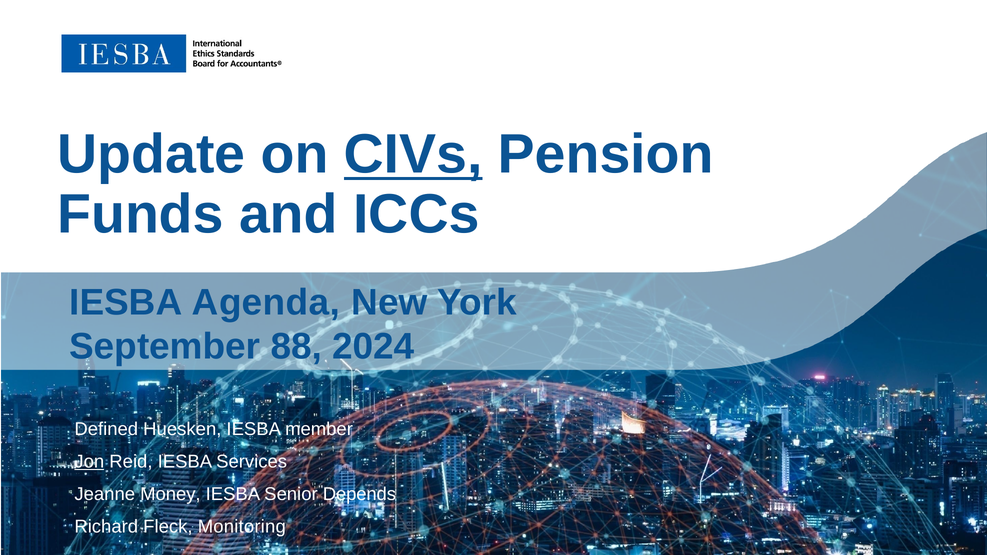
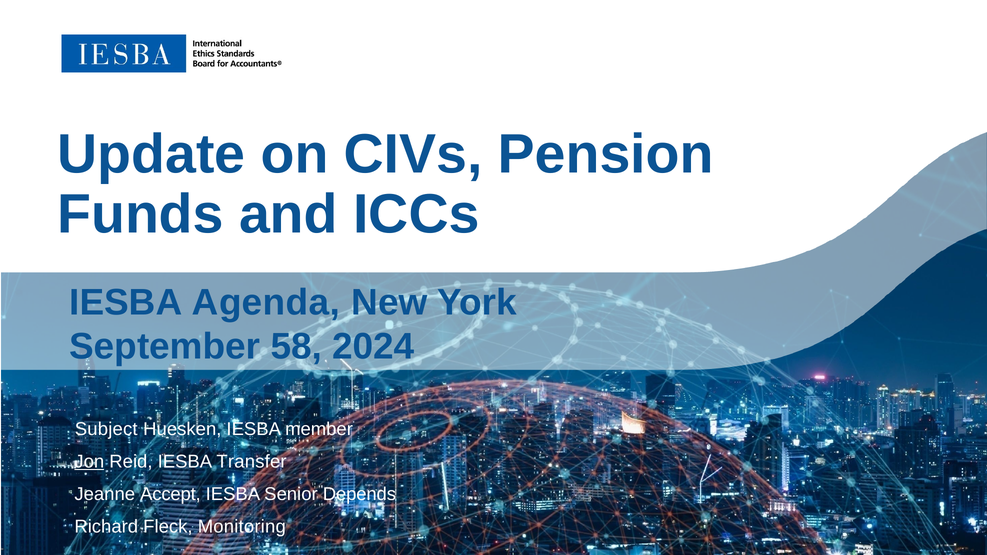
CIVs underline: present -> none
88: 88 -> 58
Defined: Defined -> Subject
Services: Services -> Transfer
Money: Money -> Accept
